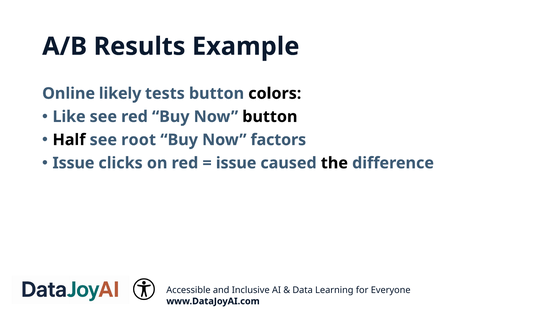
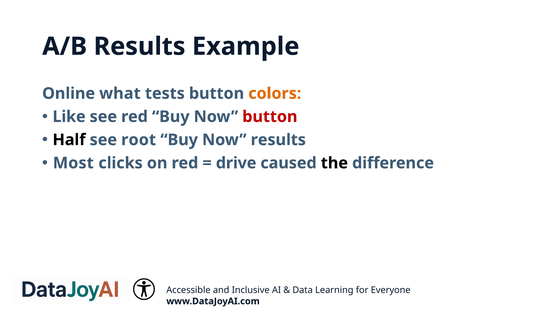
likely: likely -> what
colors colour: black -> orange
button at (270, 117) colour: black -> red
Now factors: factors -> results
Issue at (73, 163): Issue -> Most
issue at (236, 163): issue -> drive
